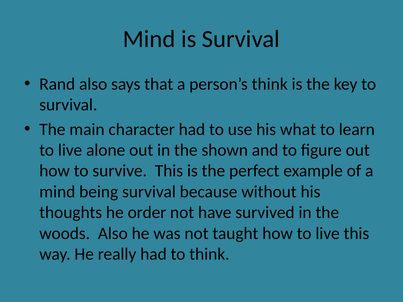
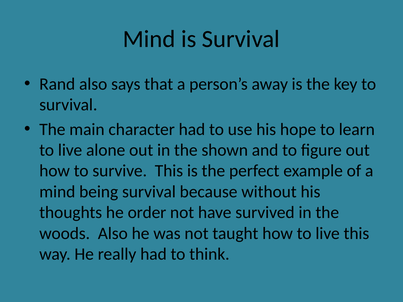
person’s think: think -> away
what: what -> hope
